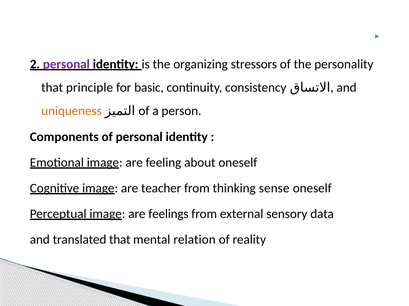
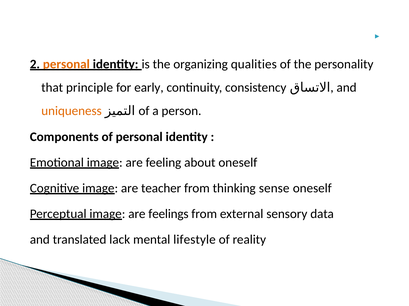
personal at (66, 64) colour: purple -> orange
stressors: stressors -> qualities
basic: basic -> early
translated that: that -> lack
relation: relation -> lifestyle
